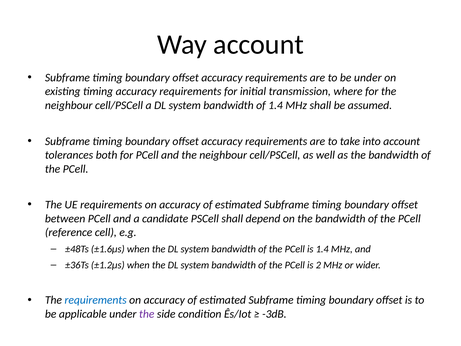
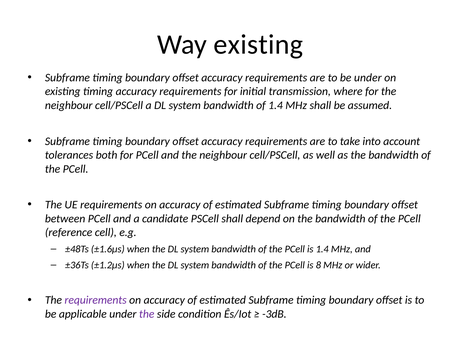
Way account: account -> existing
2: 2 -> 8
requirements at (96, 300) colour: blue -> purple
